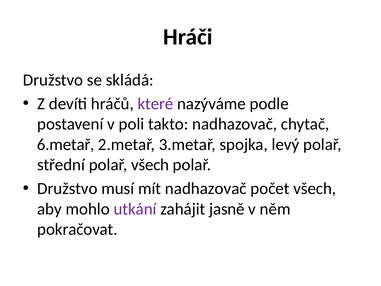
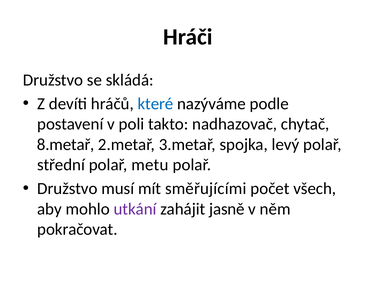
které colour: purple -> blue
6.metař: 6.metař -> 8.metař
polař všech: všech -> metu
mít nadhazovač: nadhazovač -> směřujícími
